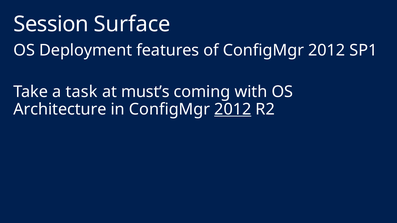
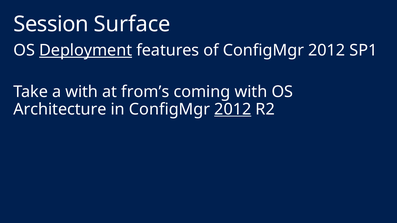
Deployment underline: none -> present
a task: task -> with
must’s: must’s -> from’s
